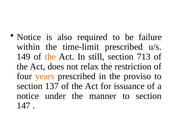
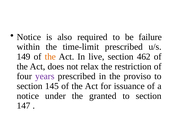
still: still -> live
713: 713 -> 462
years colour: orange -> purple
137: 137 -> 145
manner: manner -> granted
